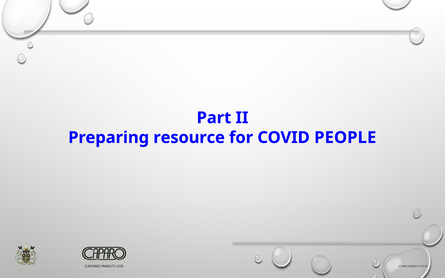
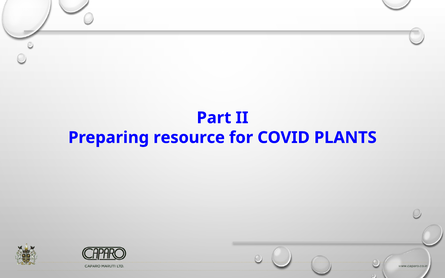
PEOPLE: PEOPLE -> PLANTS
